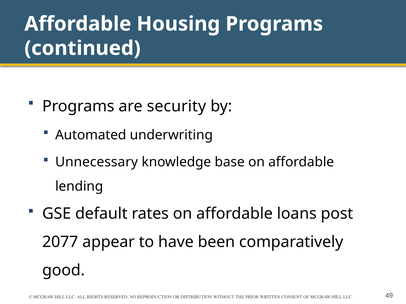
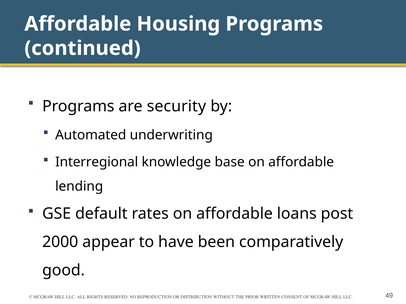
Unnecessary: Unnecessary -> Interregional
2077: 2077 -> 2000
